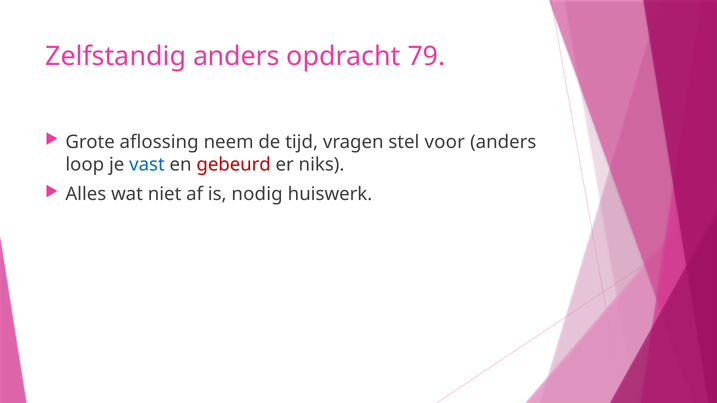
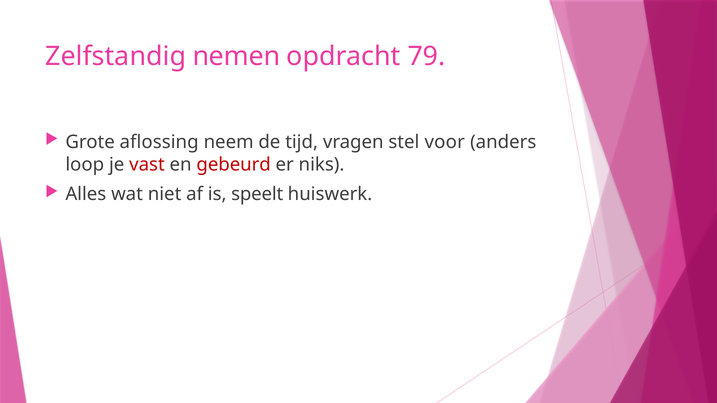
Zelfstandig anders: anders -> nemen
vast colour: blue -> red
nodig: nodig -> speelt
